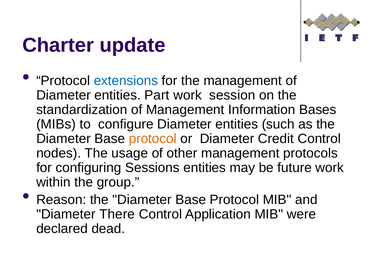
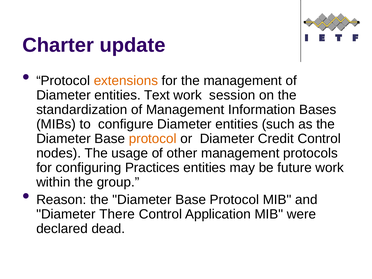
extensions colour: blue -> orange
Part: Part -> Text
Sessions: Sessions -> Practices
